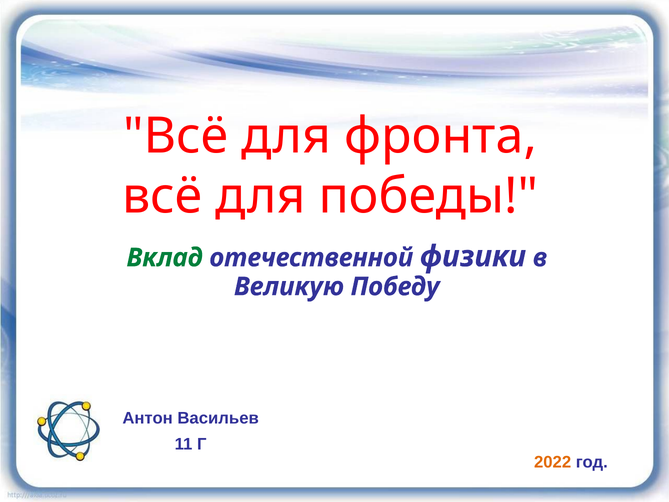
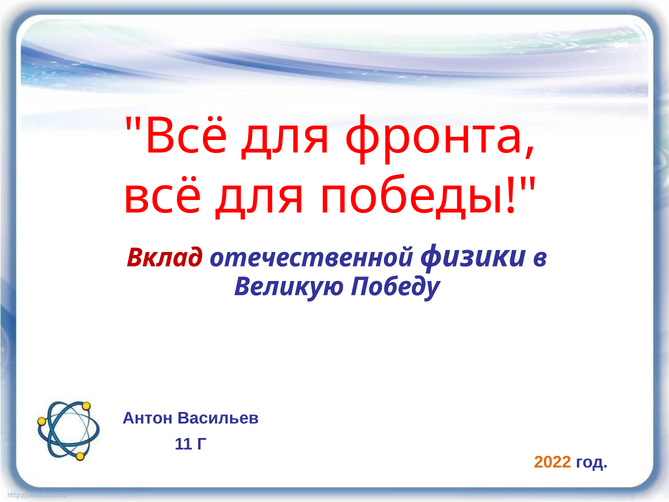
Вклад colour: green -> red
